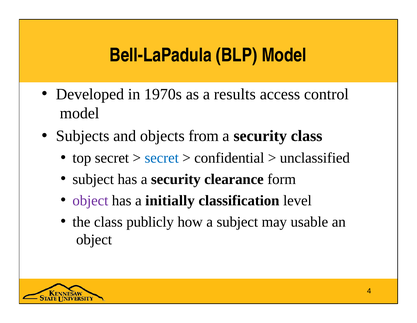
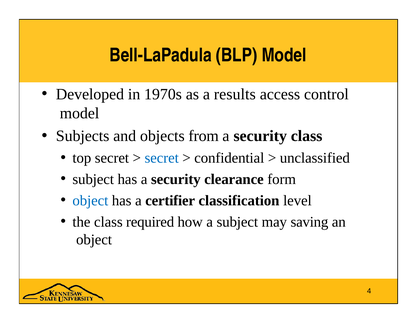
object at (90, 200) colour: purple -> blue
initially: initially -> certifier
publicly: publicly -> required
usable: usable -> saving
